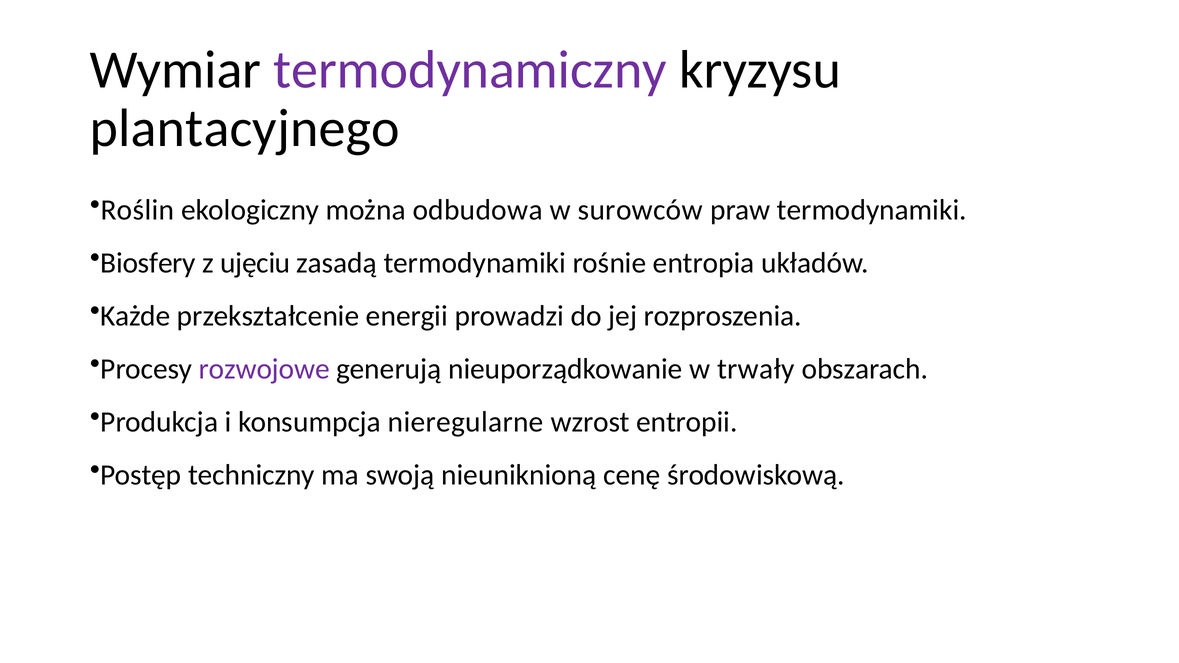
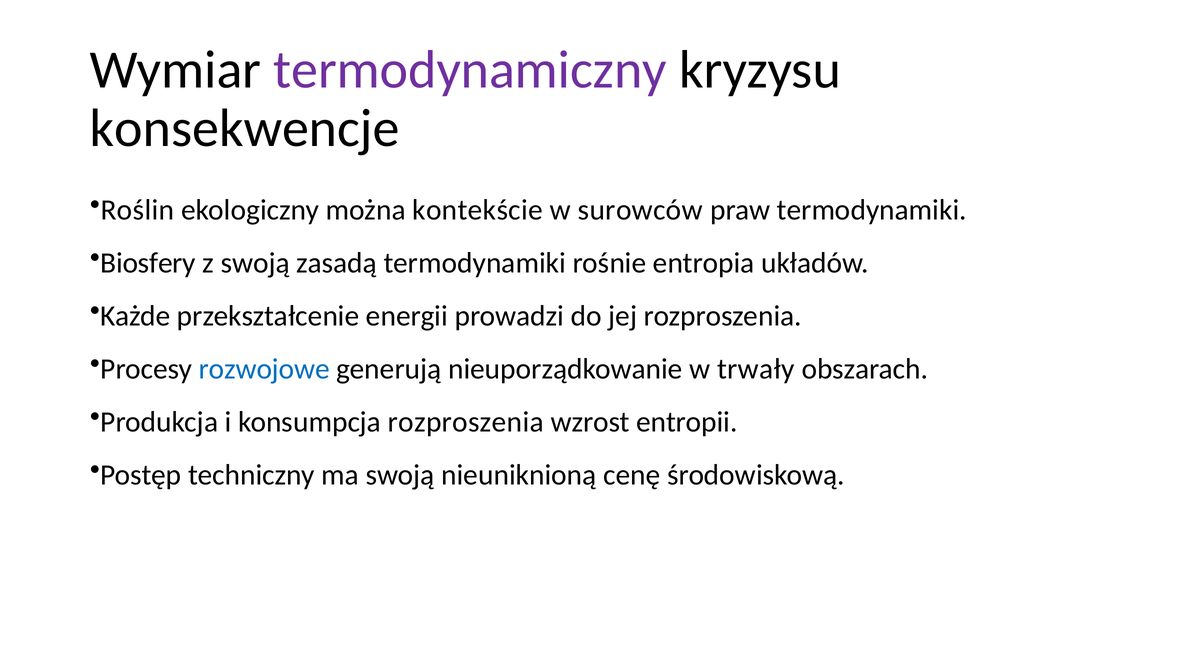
plantacyjnego: plantacyjnego -> konsekwencje
odbudowa: odbudowa -> kontekście
z ujęciu: ujęciu -> swoją
rozwojowe colour: purple -> blue
konsumpcja nieregularne: nieregularne -> rozproszenia
